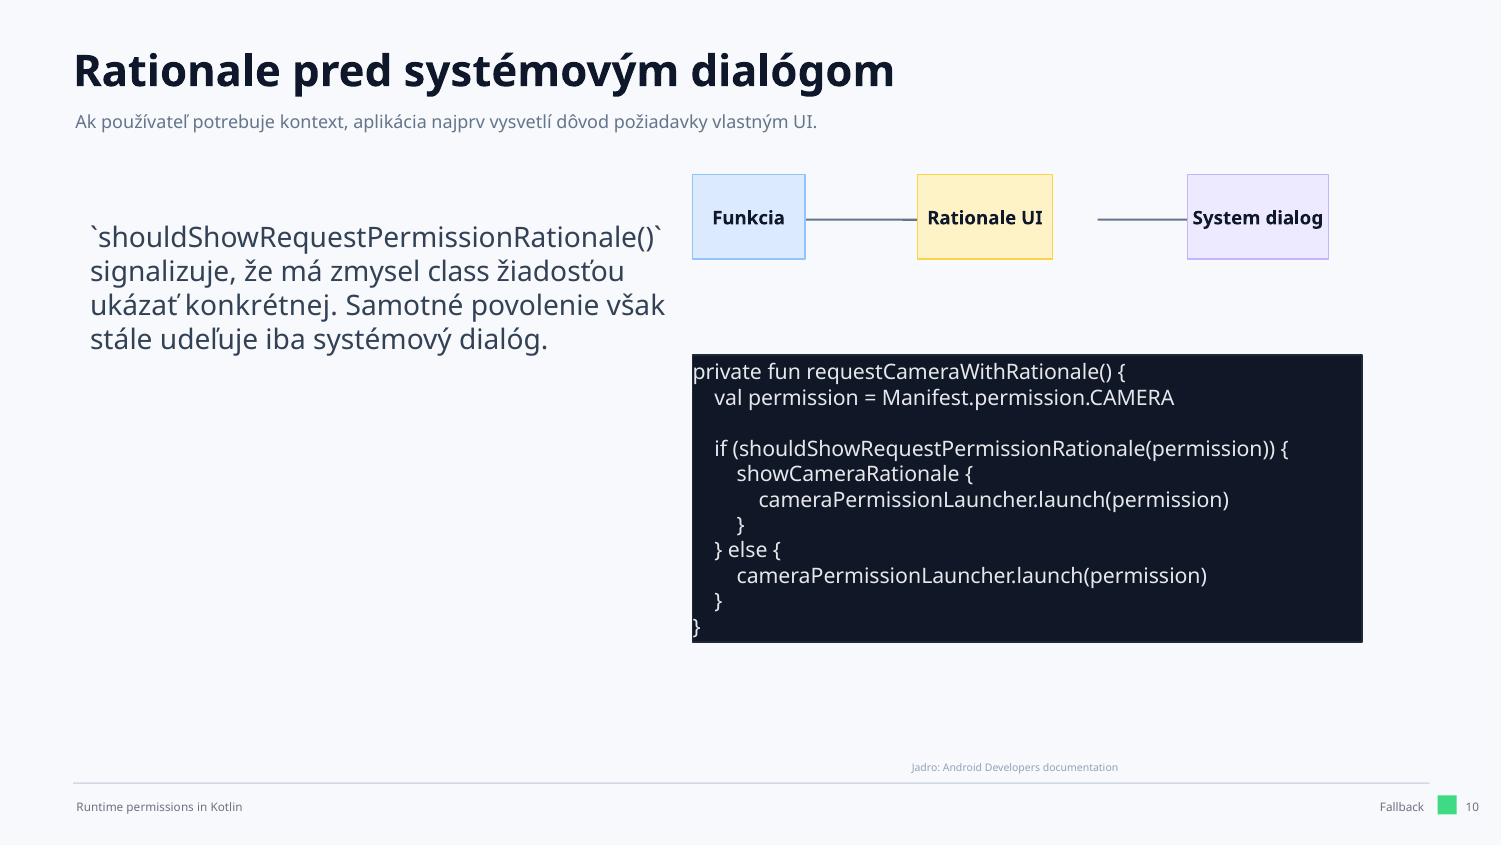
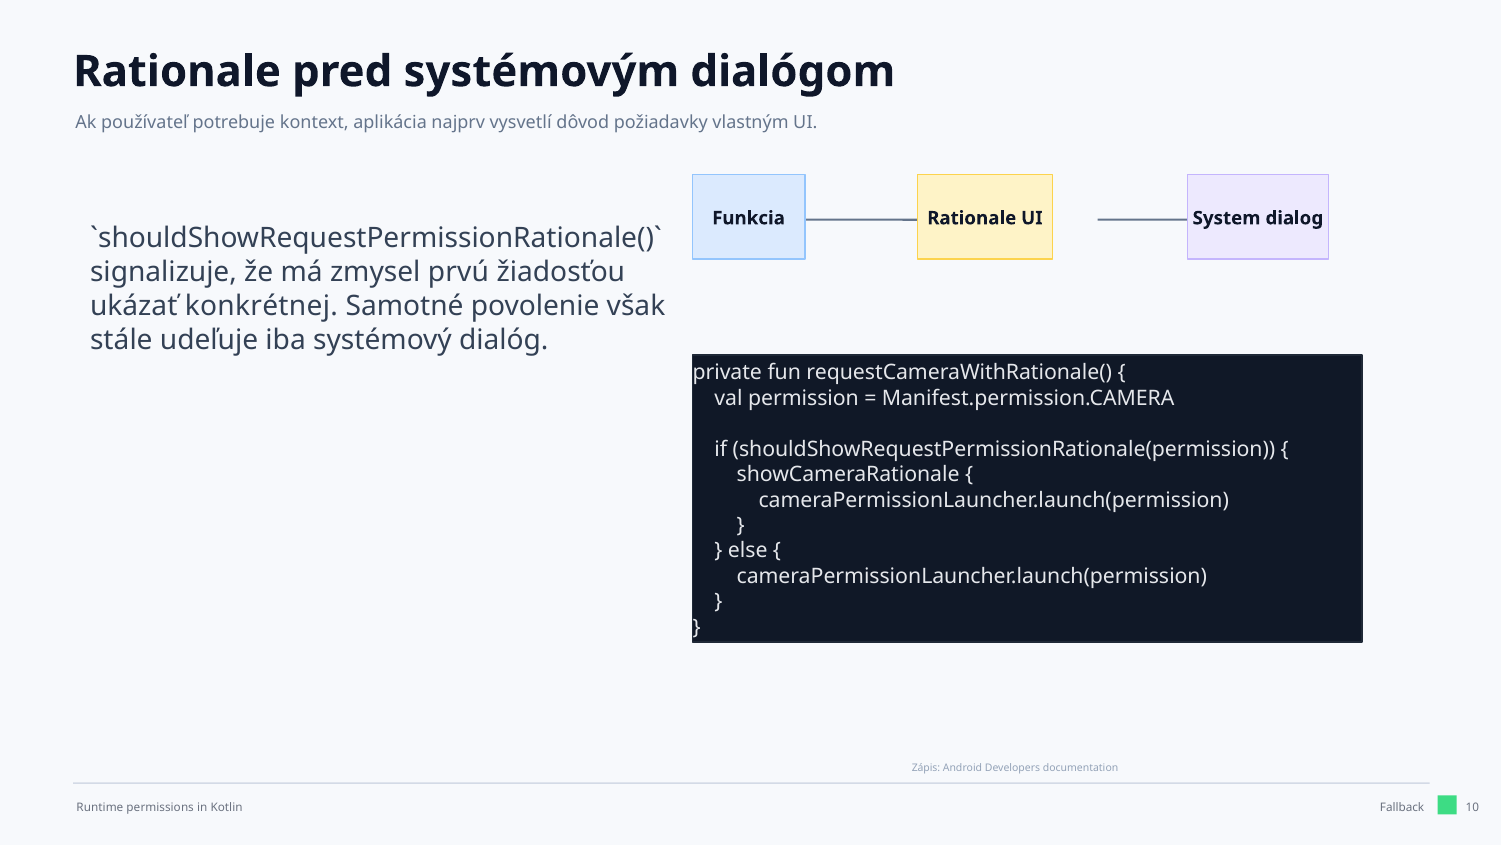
class: class -> prvú
Jadro: Jadro -> Zápis
